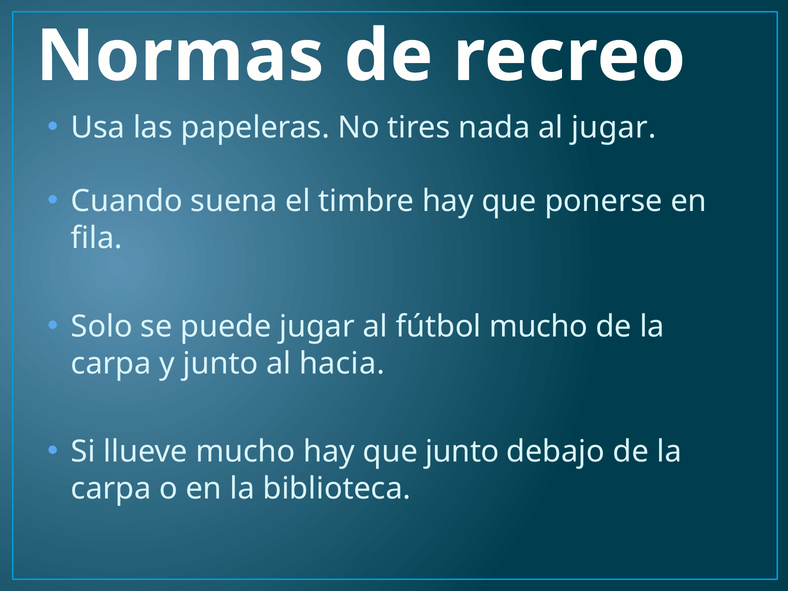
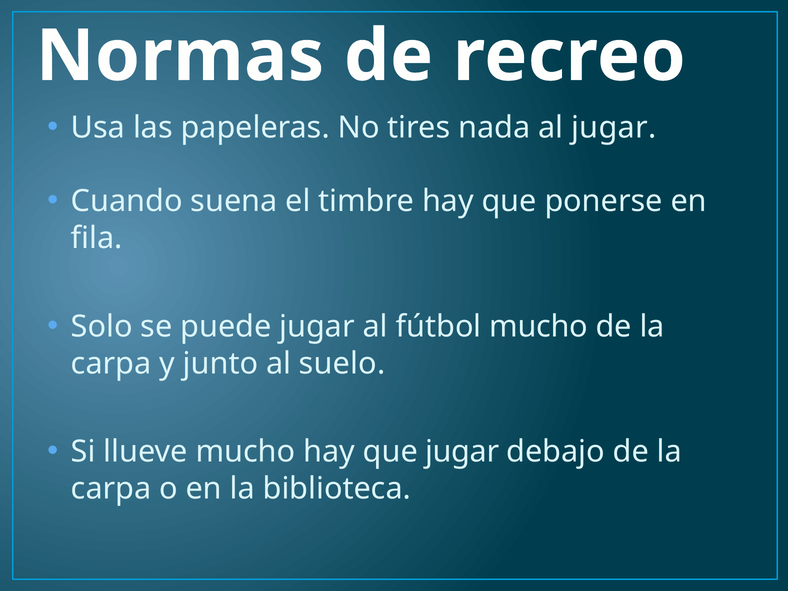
hacia: hacia -> suelo
que junto: junto -> jugar
